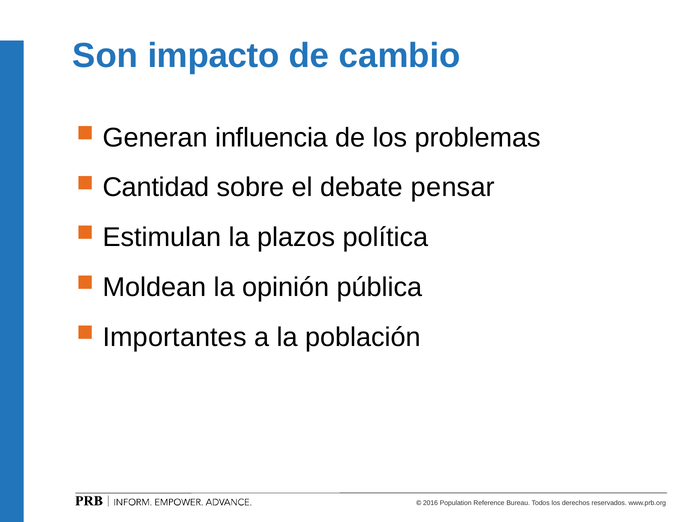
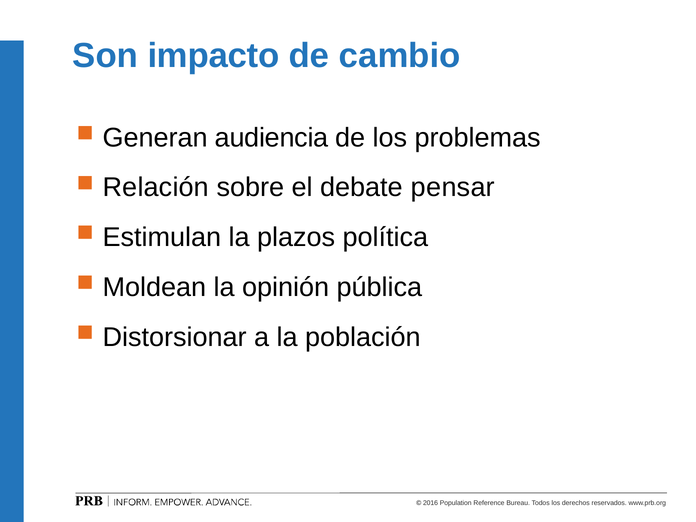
influencia: influencia -> audiencia
Cantidad: Cantidad -> Relación
Importantes: Importantes -> Distorsionar
